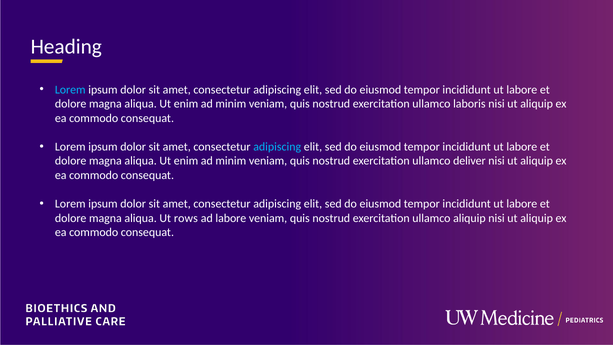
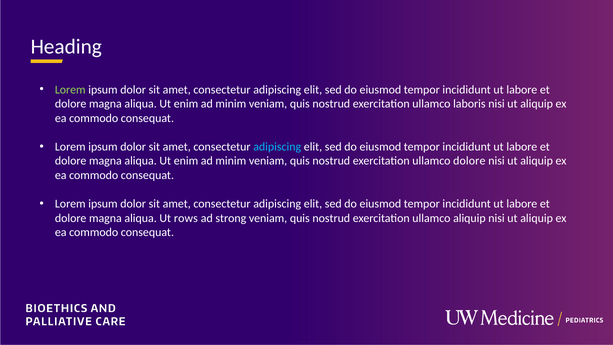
Lorem at (70, 90) colour: light blue -> light green
ullamco deliver: deliver -> dolore
ad labore: labore -> strong
